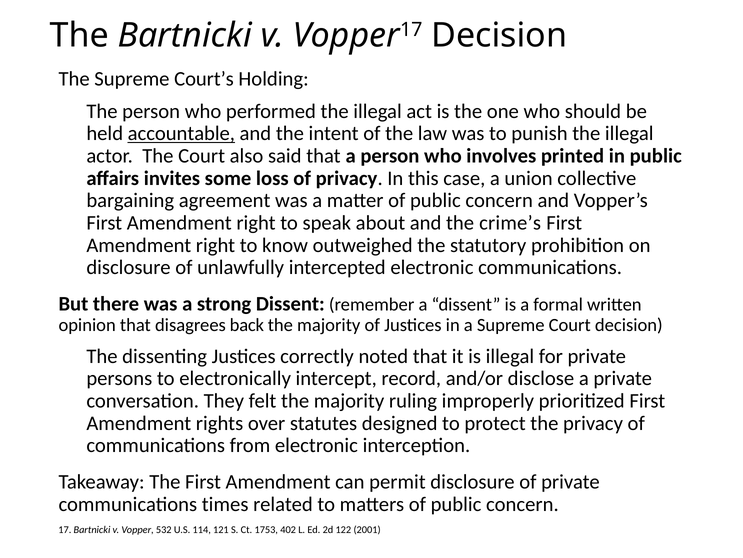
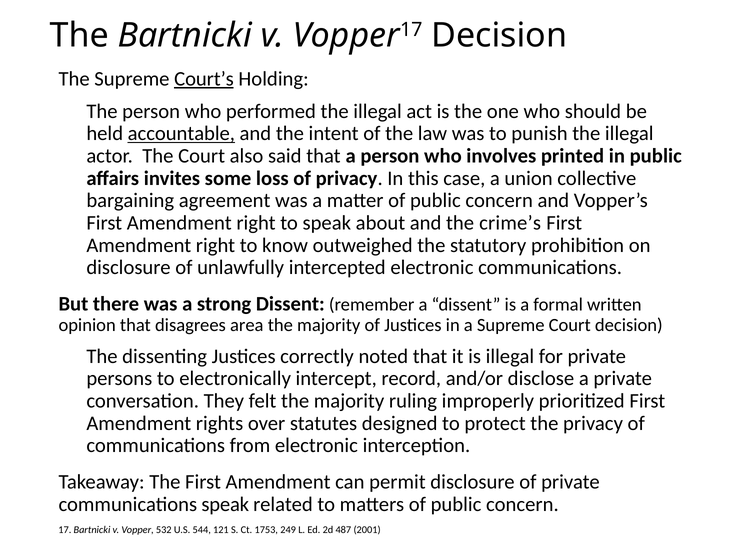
Court’s underline: none -> present
back: back -> area
communications times: times -> speak
114: 114 -> 544
402: 402 -> 249
122: 122 -> 487
